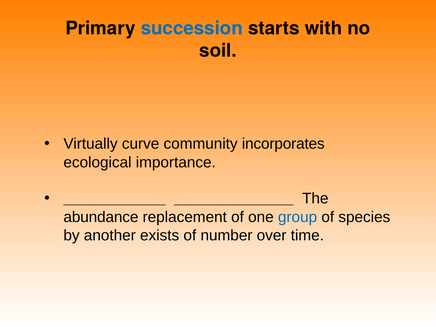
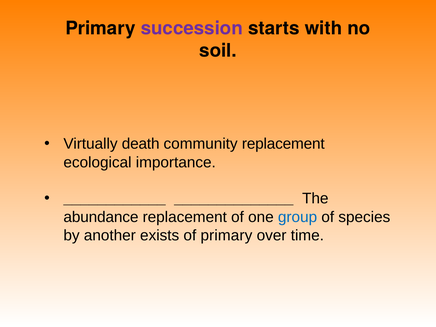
succession colour: blue -> purple
curve: curve -> death
community incorporates: incorporates -> replacement
of number: number -> primary
